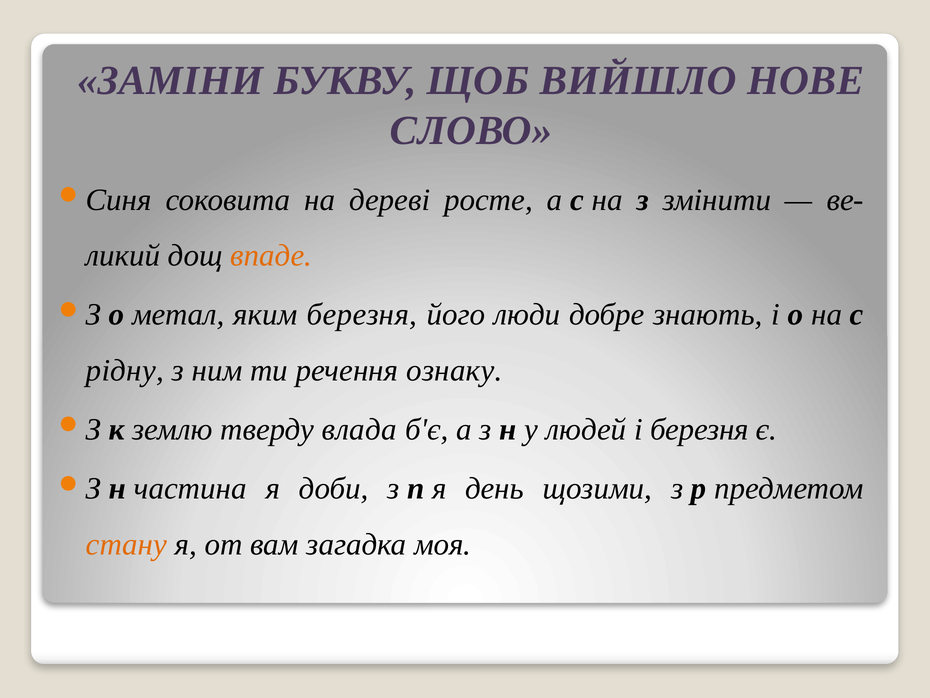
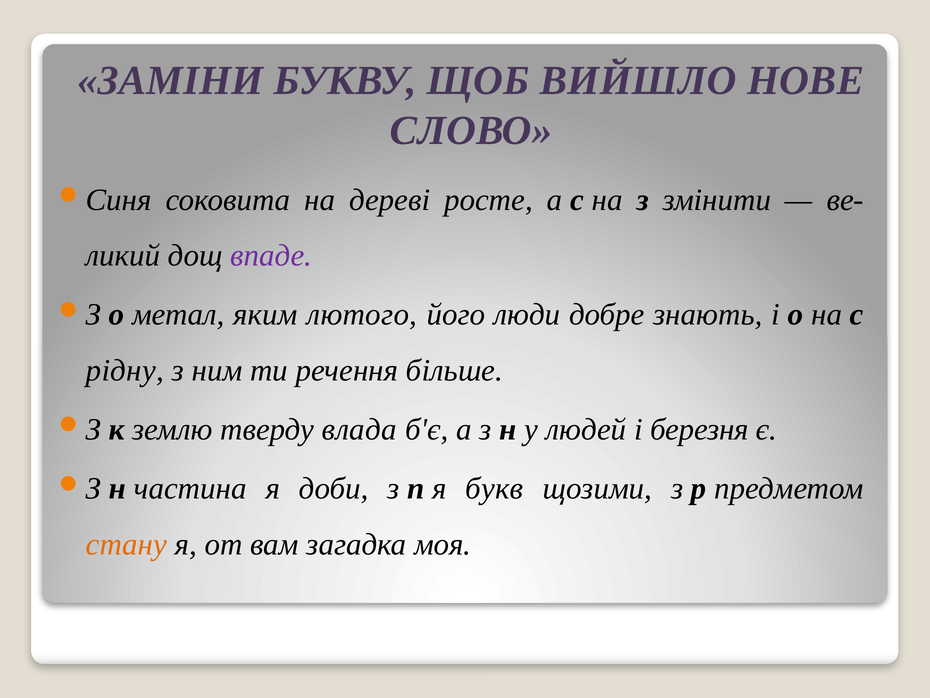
впаде colour: orange -> purple
яким березня: березня -> лютого
ознаку: ознаку -> більше
день: день -> букв
